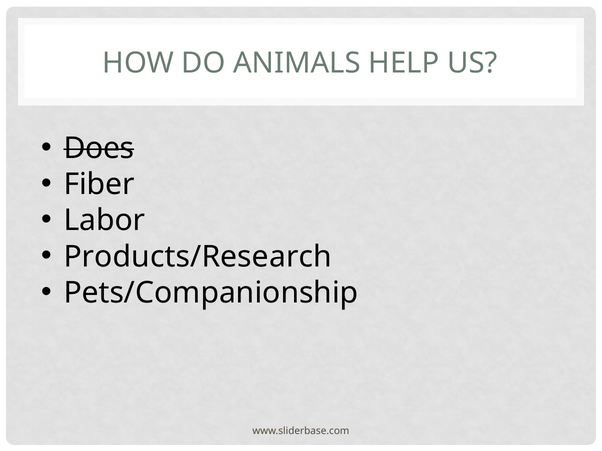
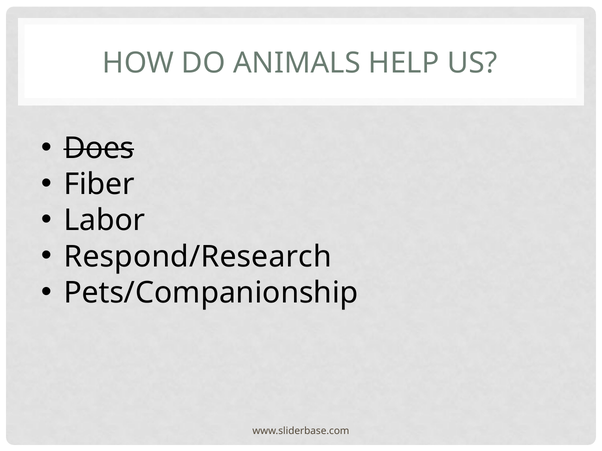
Products/Research: Products/Research -> Respond/Research
